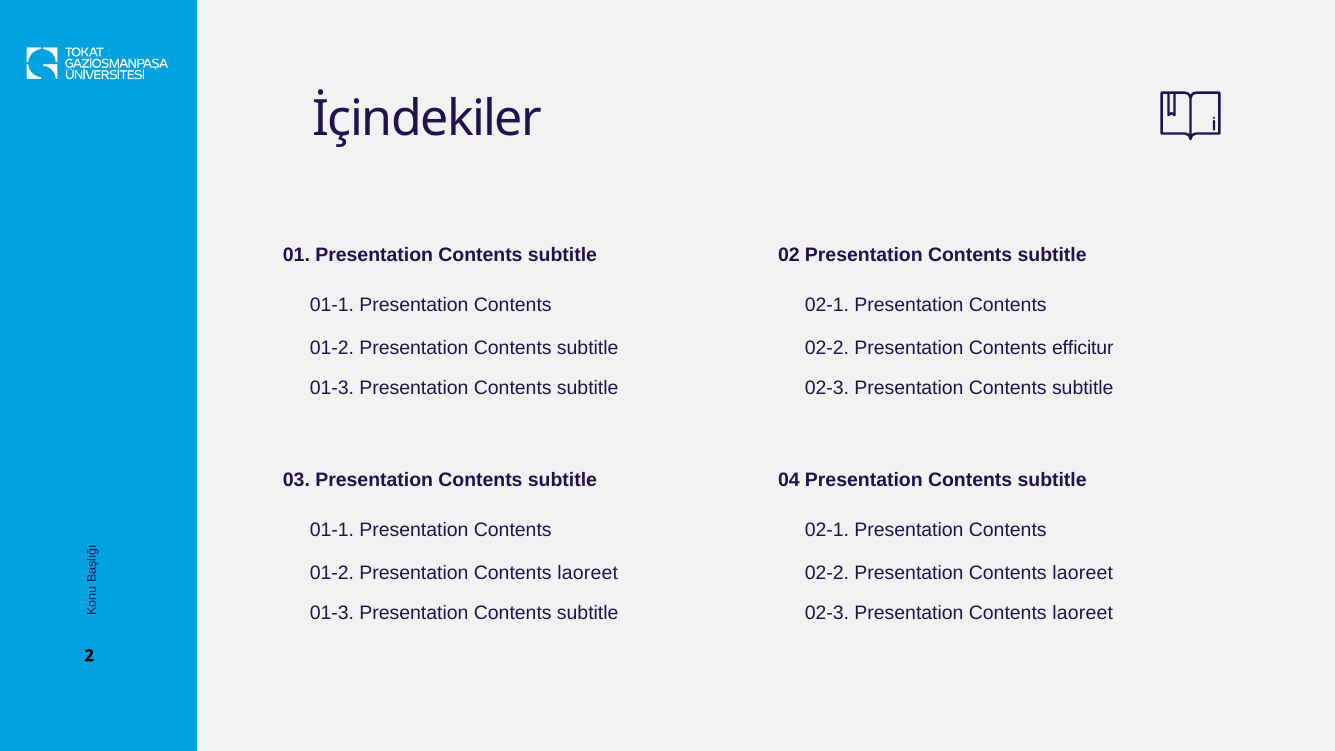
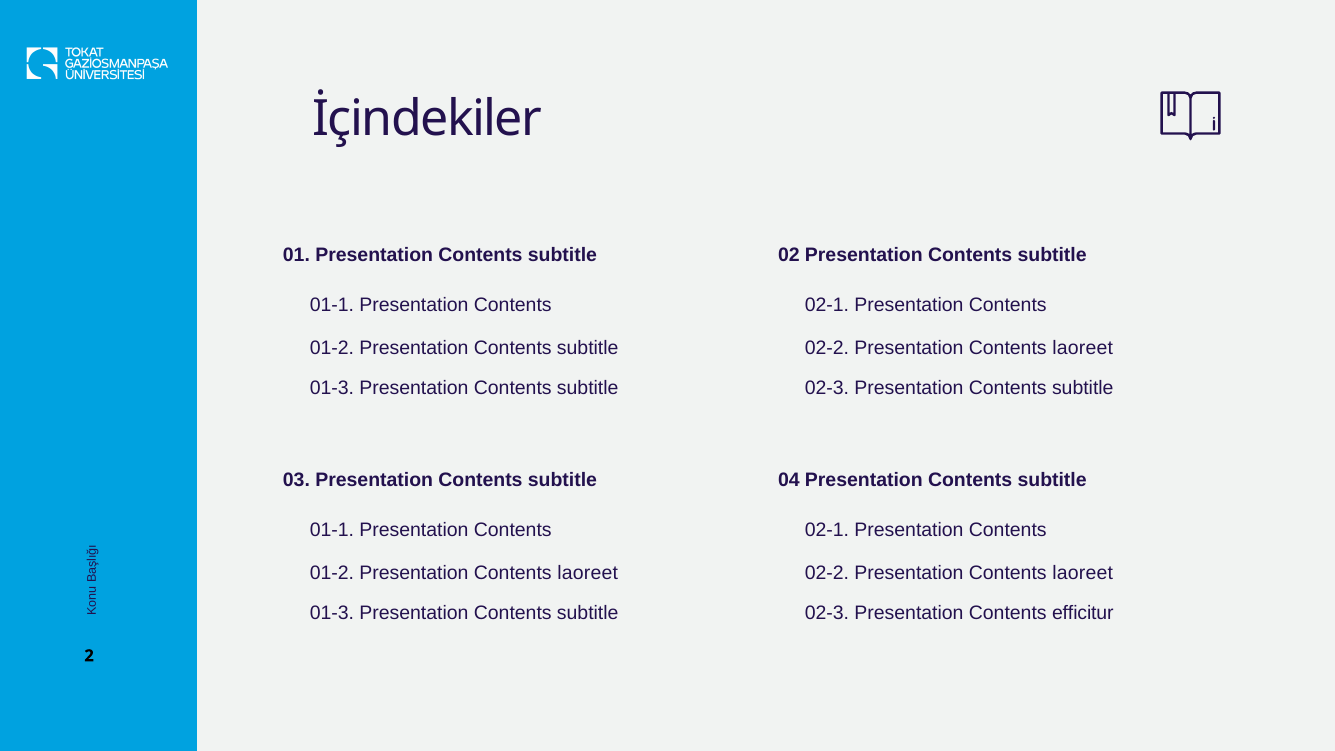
efficitur at (1083, 348): efficitur -> laoreet
02-3 Presentation Contents laoreet: laoreet -> efficitur
